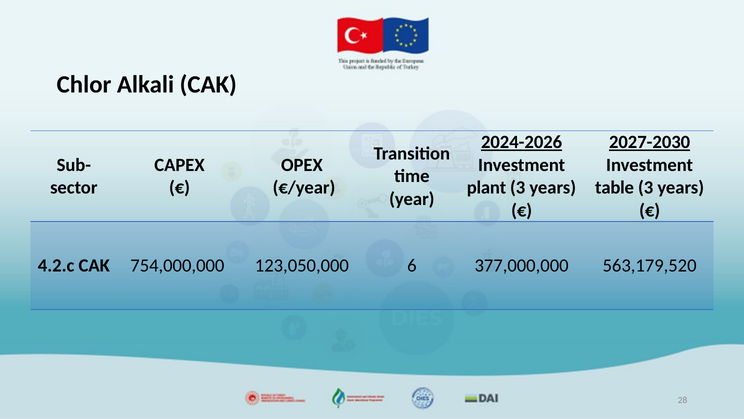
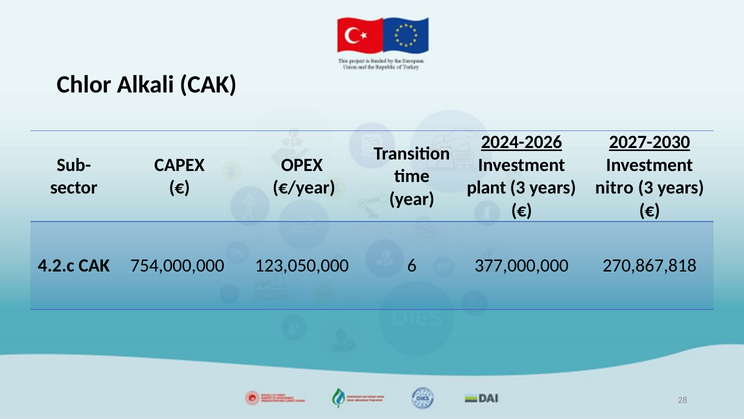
table: table -> nitro
563,179,520: 563,179,520 -> 270,867,818
